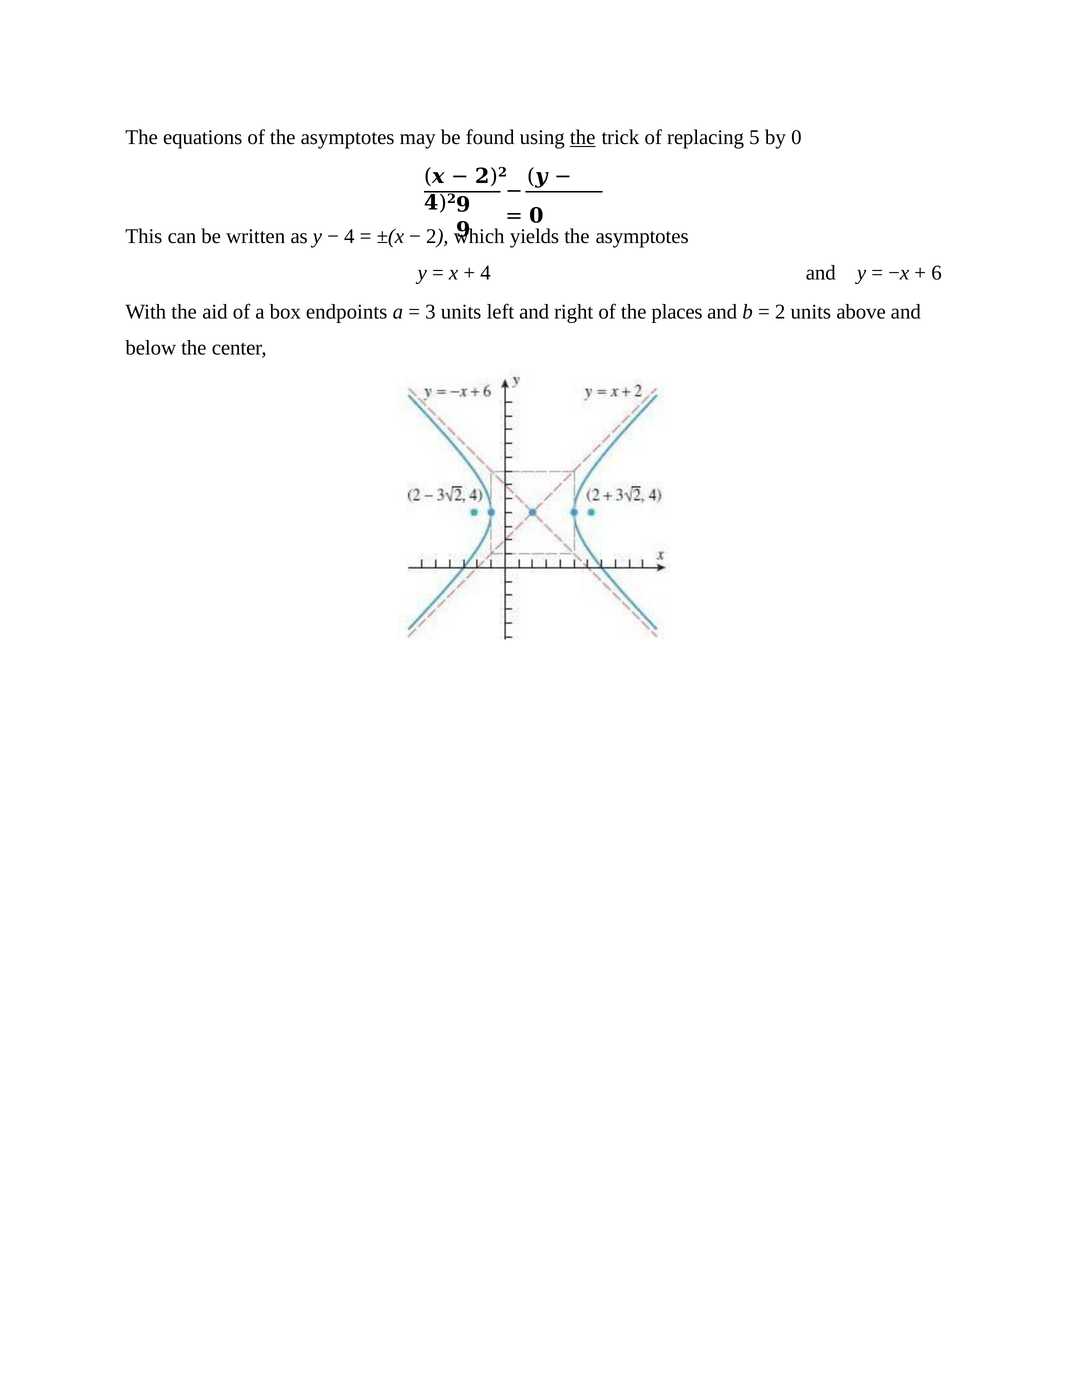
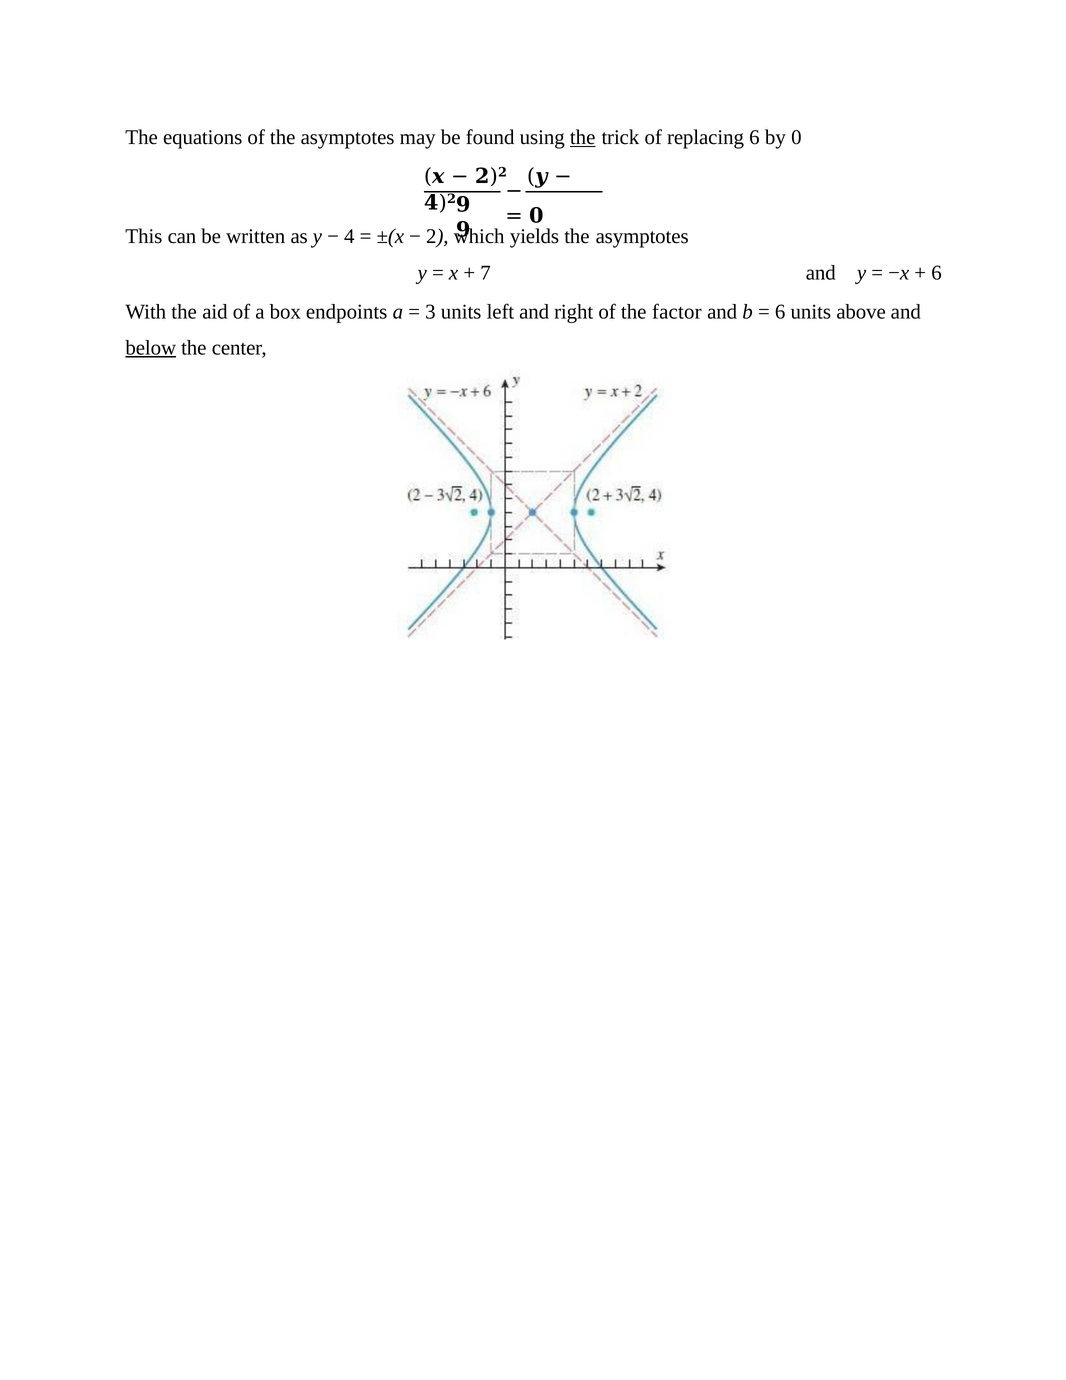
replacing 5: 5 -> 6
4 at (486, 273): 4 -> 7
places: places -> factor
2 at (780, 312): 2 -> 6
below underline: none -> present
